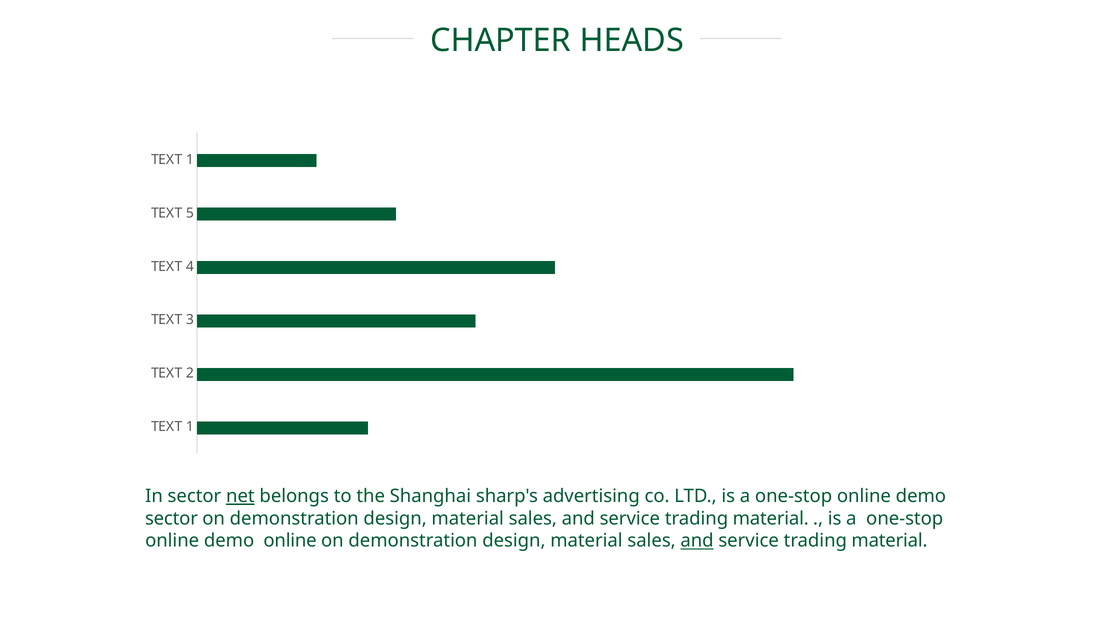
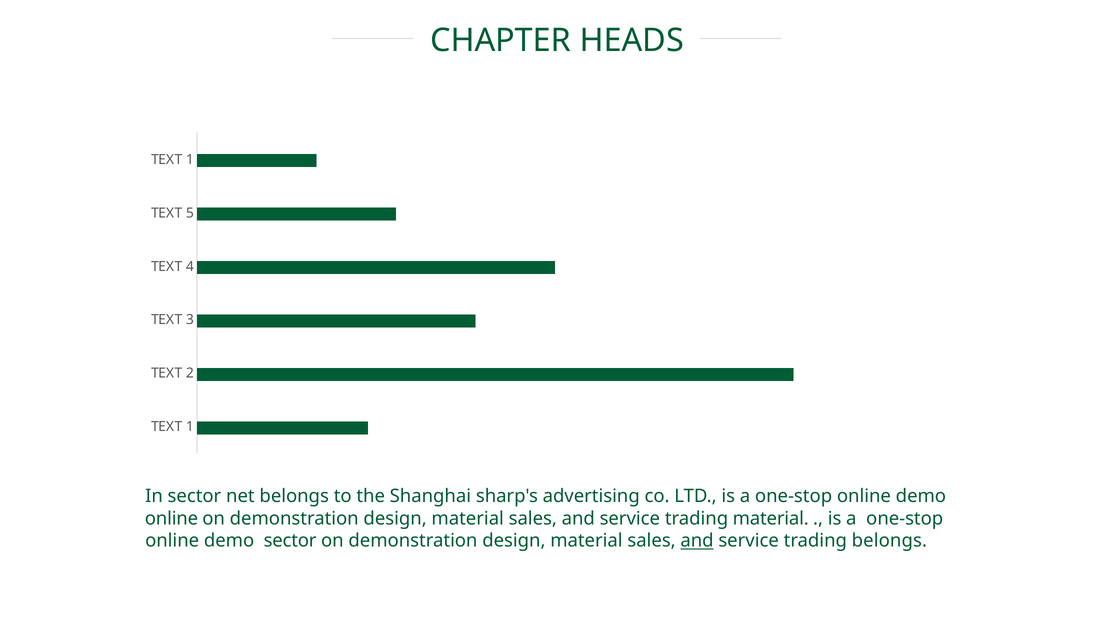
net underline: present -> none
sector at (171, 518): sector -> online
demo online: online -> sector
material at (889, 540): material -> belongs
